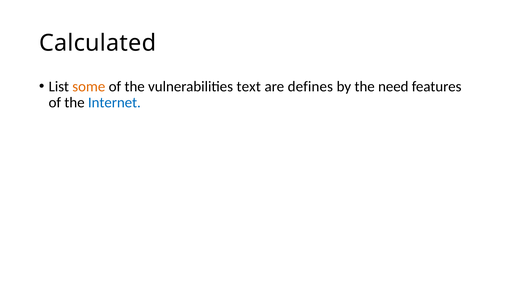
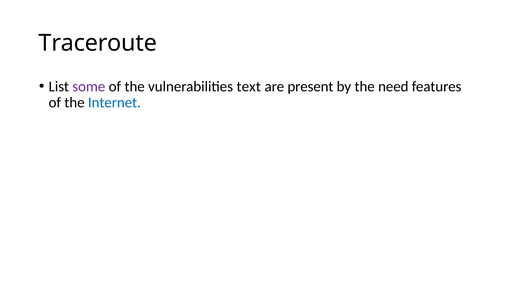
Calculated: Calculated -> Traceroute
some colour: orange -> purple
defines: defines -> present
